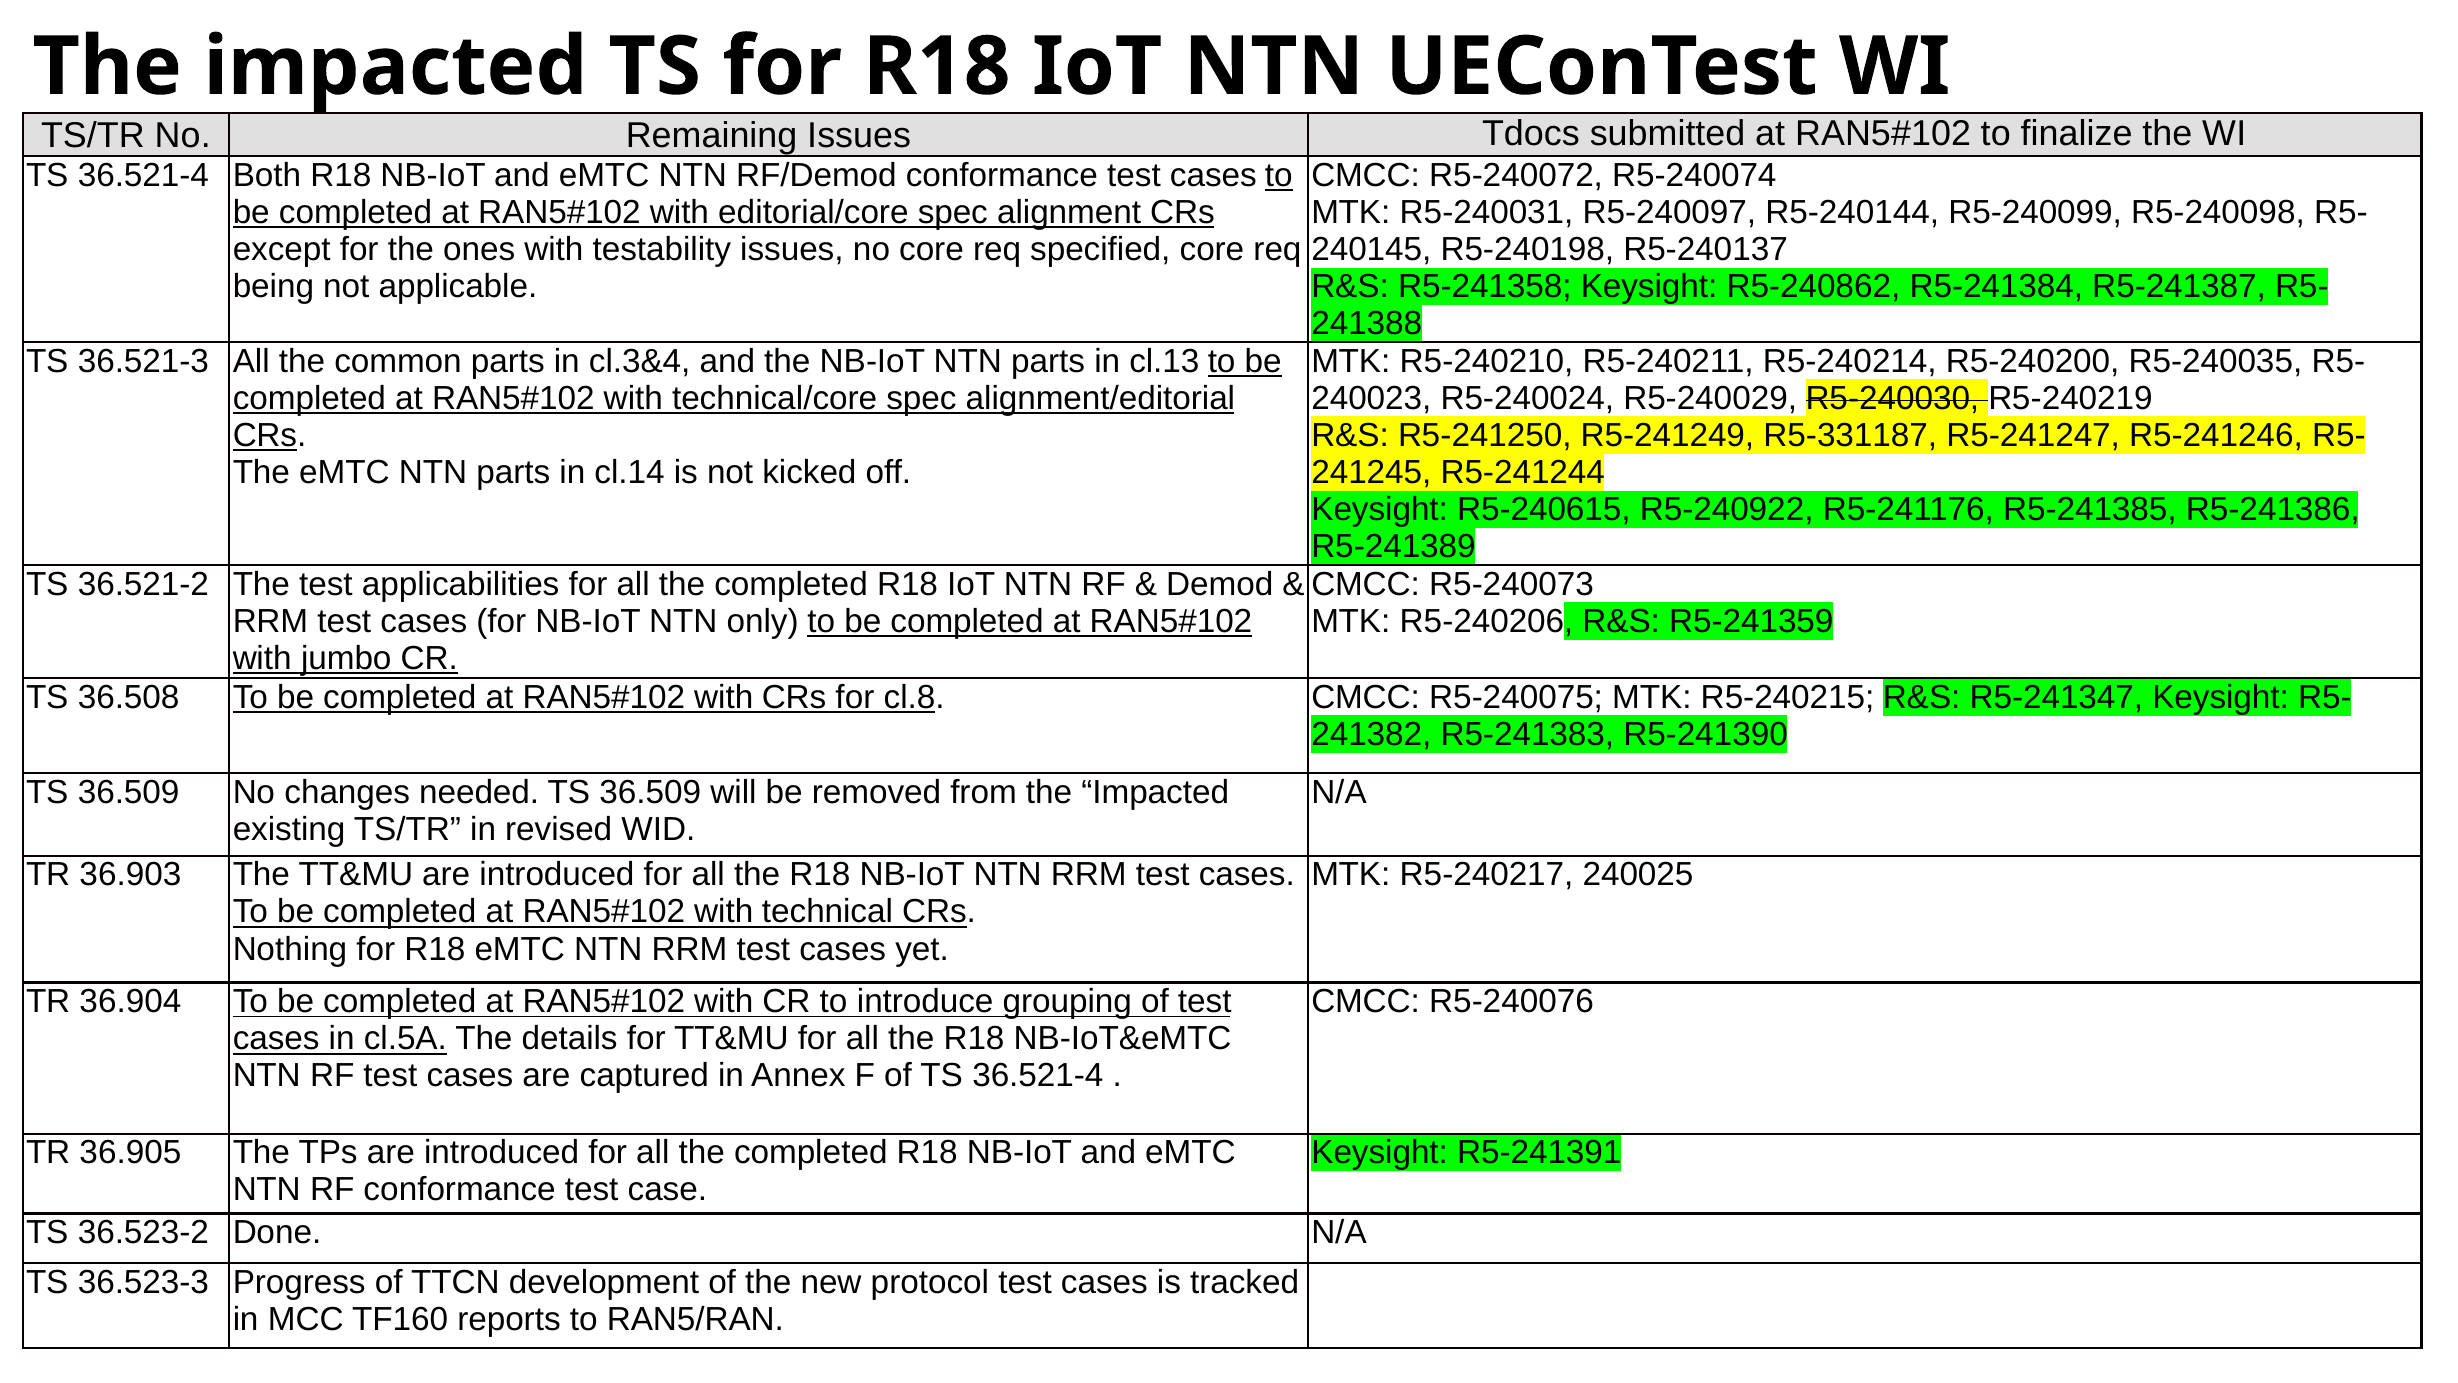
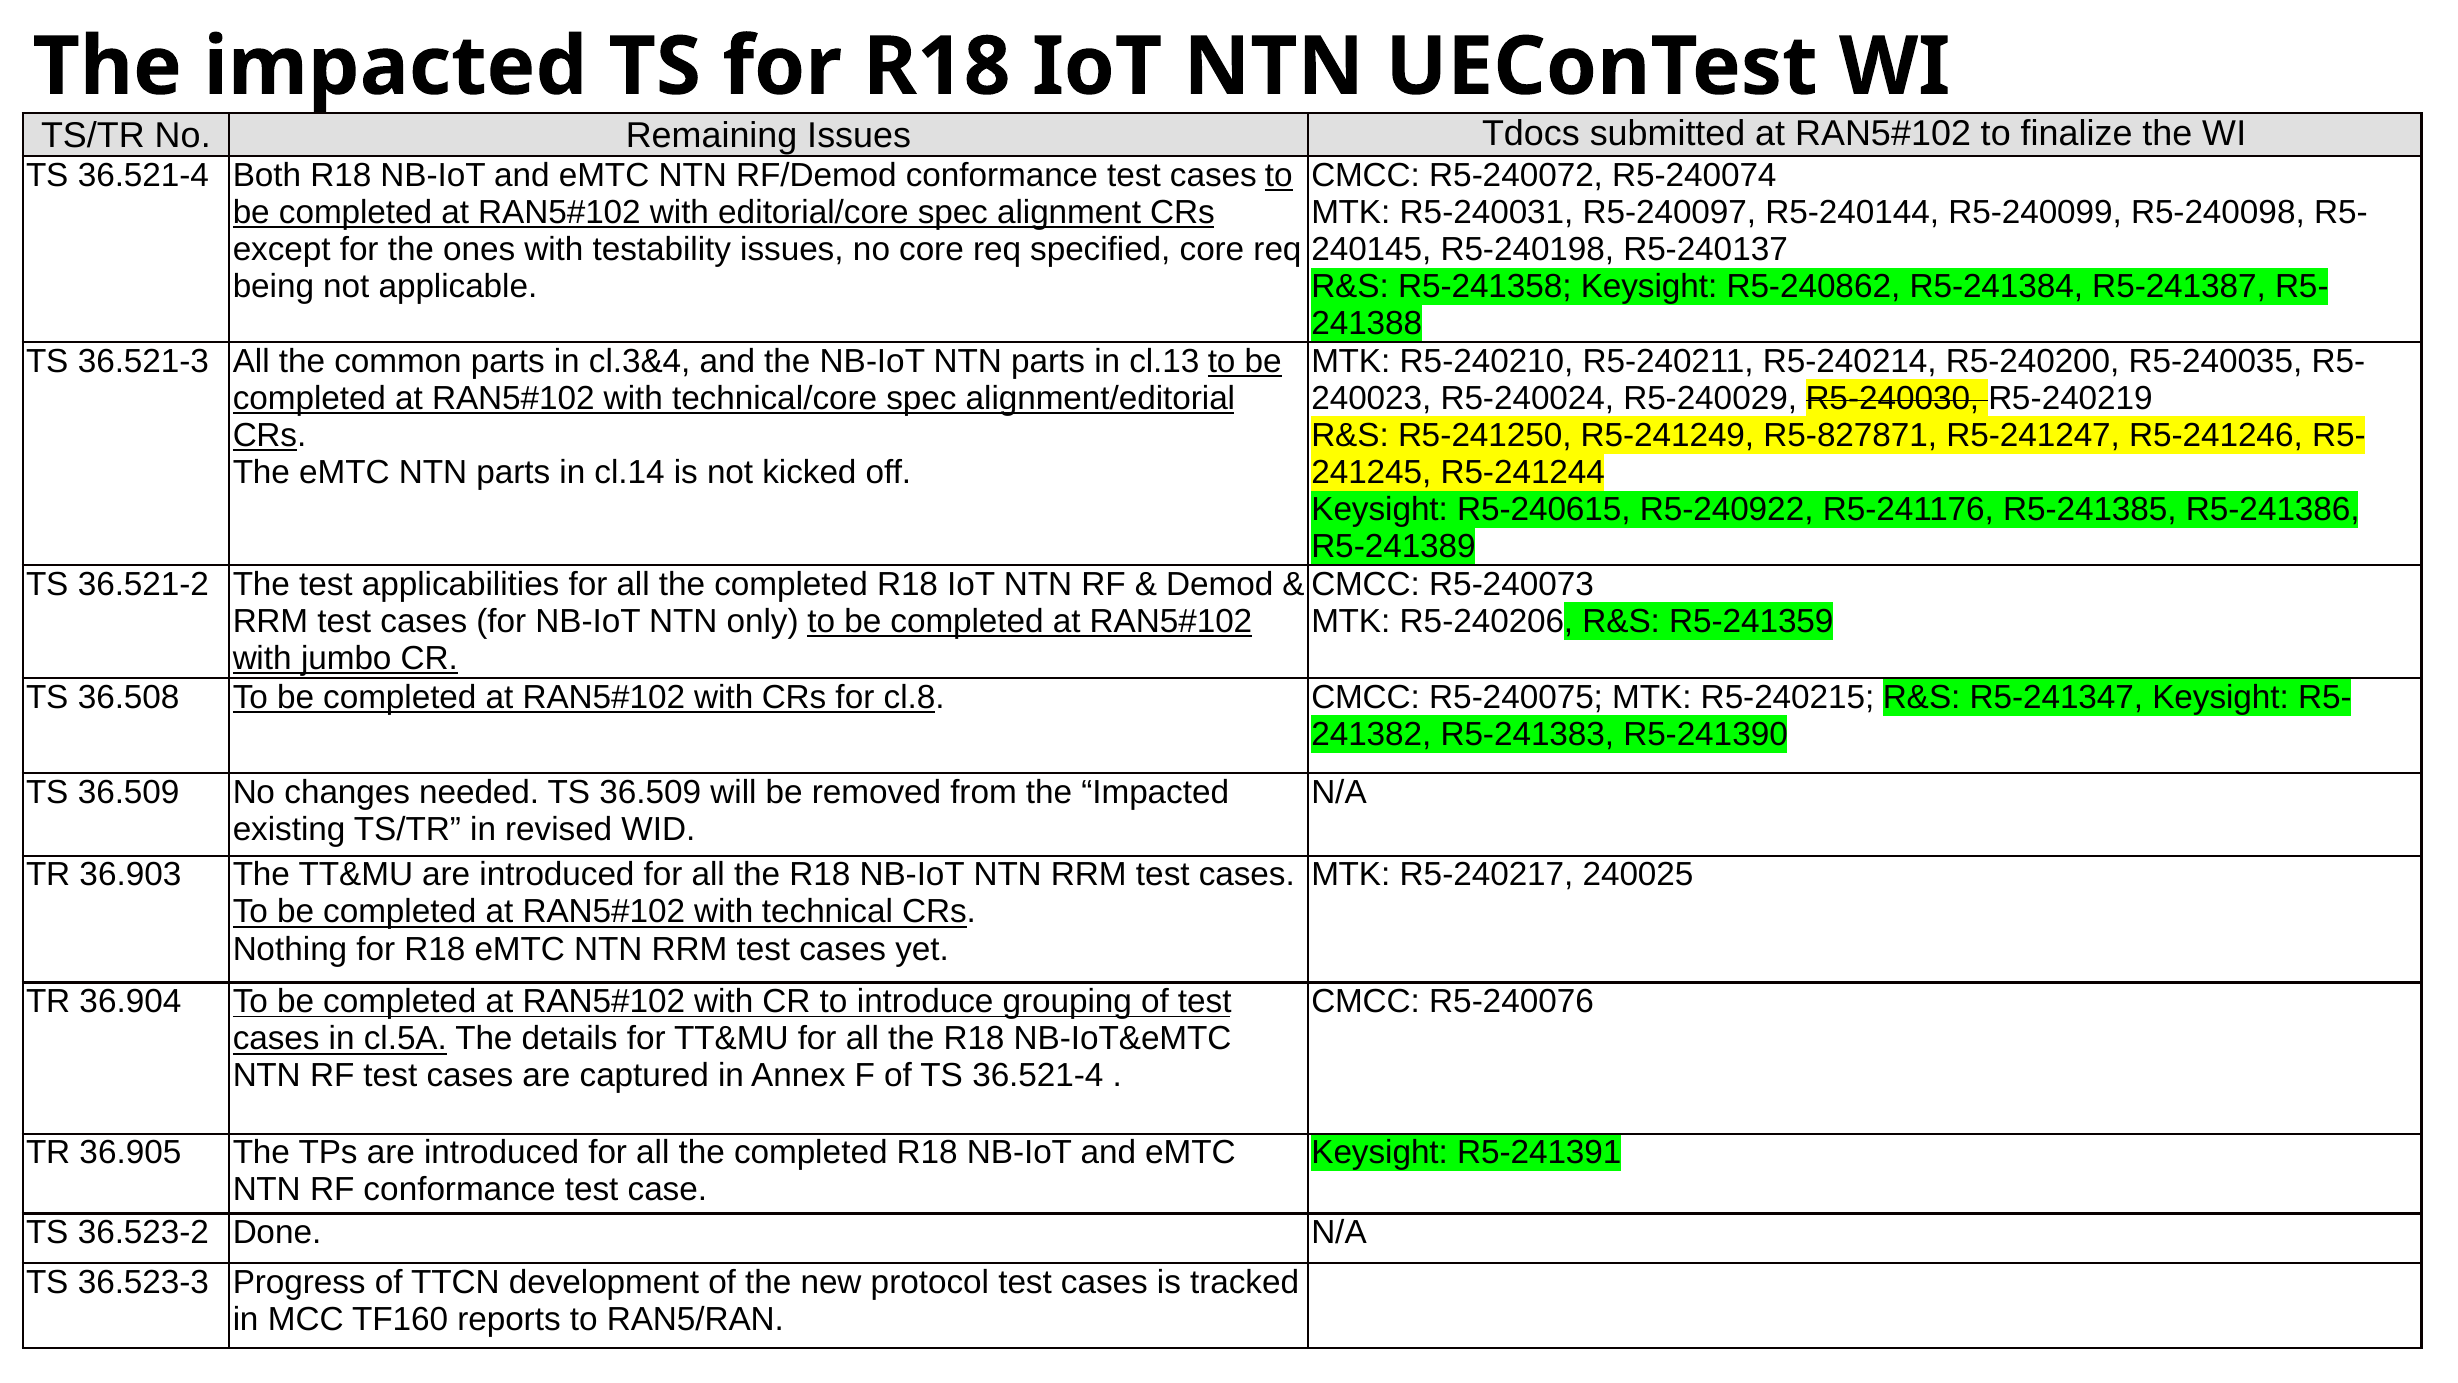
R5-331187: R5-331187 -> R5-827871
